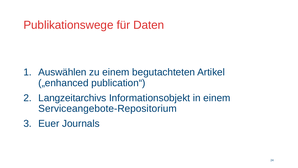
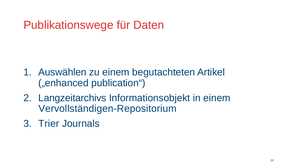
Serviceangebote-Repositorium: Serviceangebote-Repositorium -> Vervollständigen-Repositorium
Euer: Euer -> Trier
